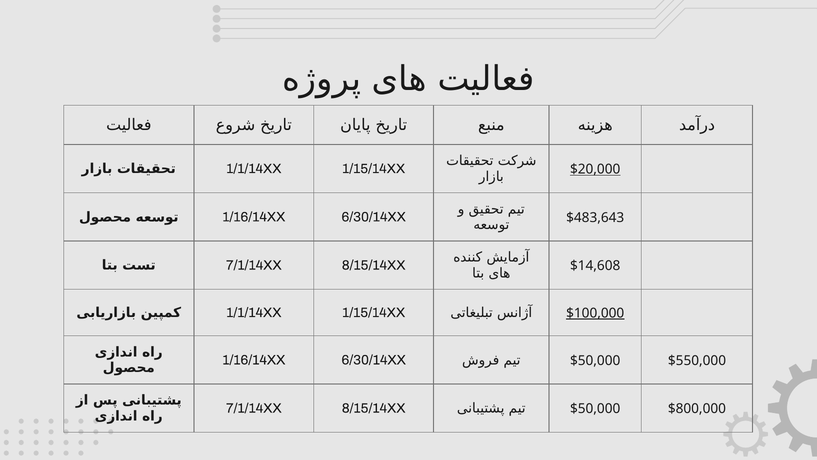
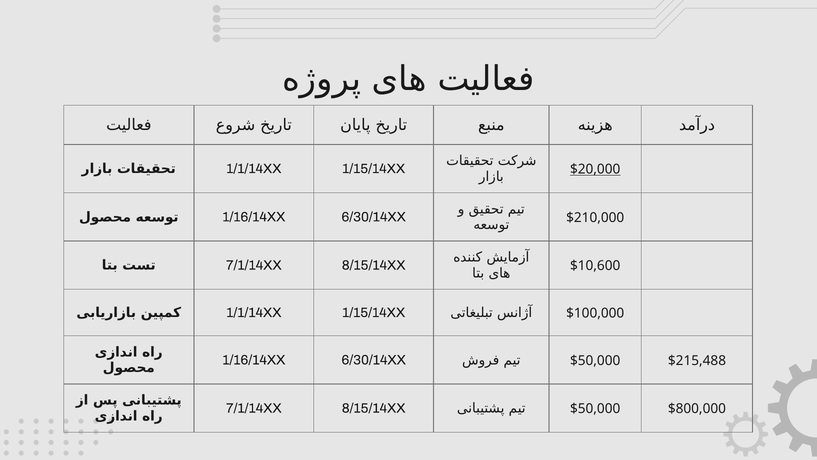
$483,643: $483,643 -> $210,000
$14,608: $14,608 -> $10,600
$100,000 underline: present -> none
$550,000: $550,000 -> $215,488
